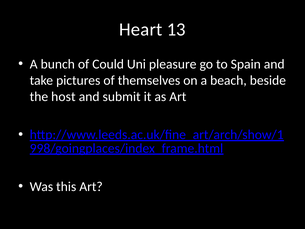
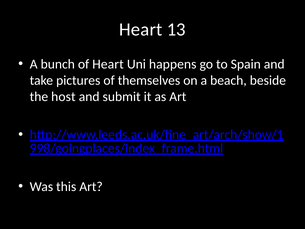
of Could: Could -> Heart
pleasure: pleasure -> happens
